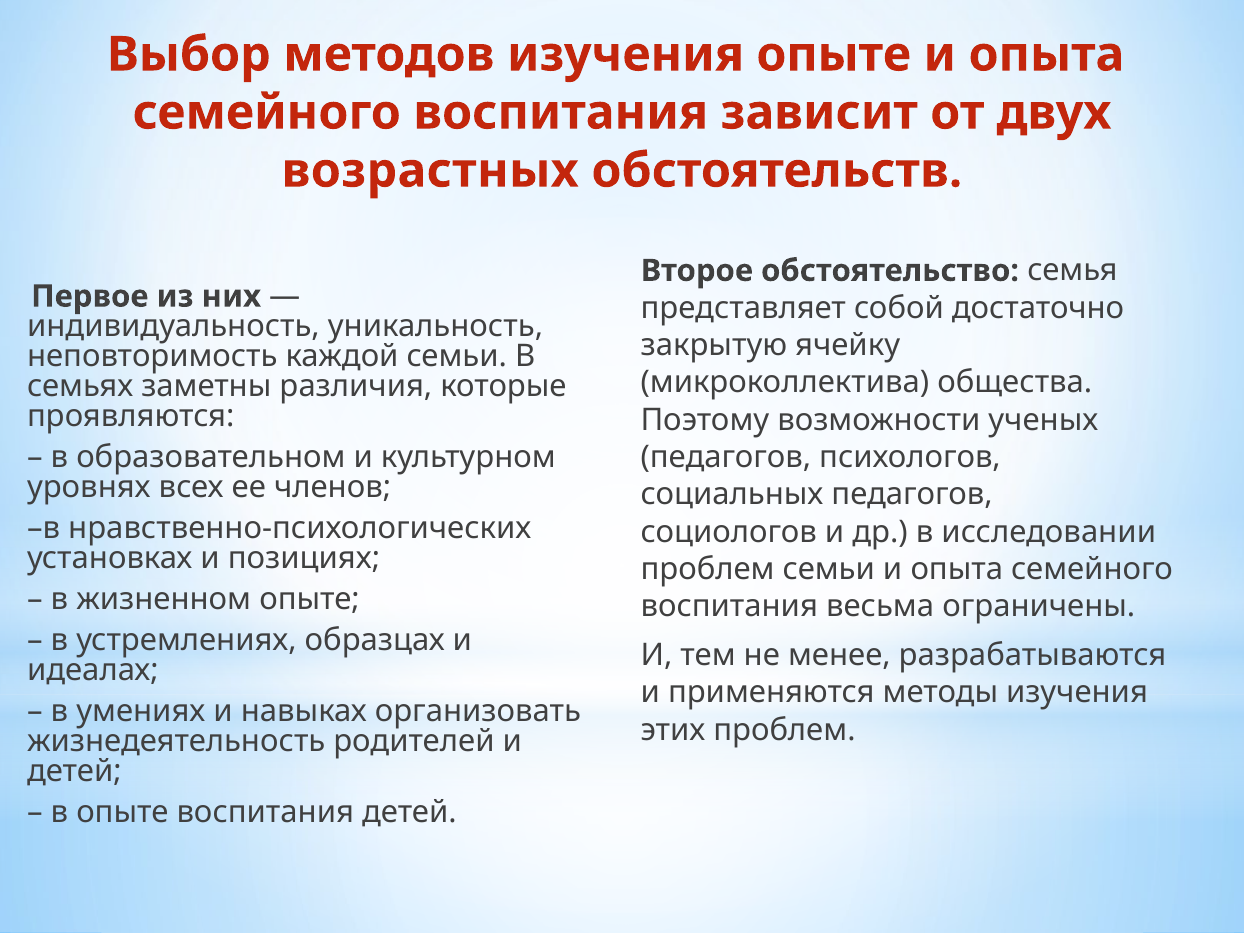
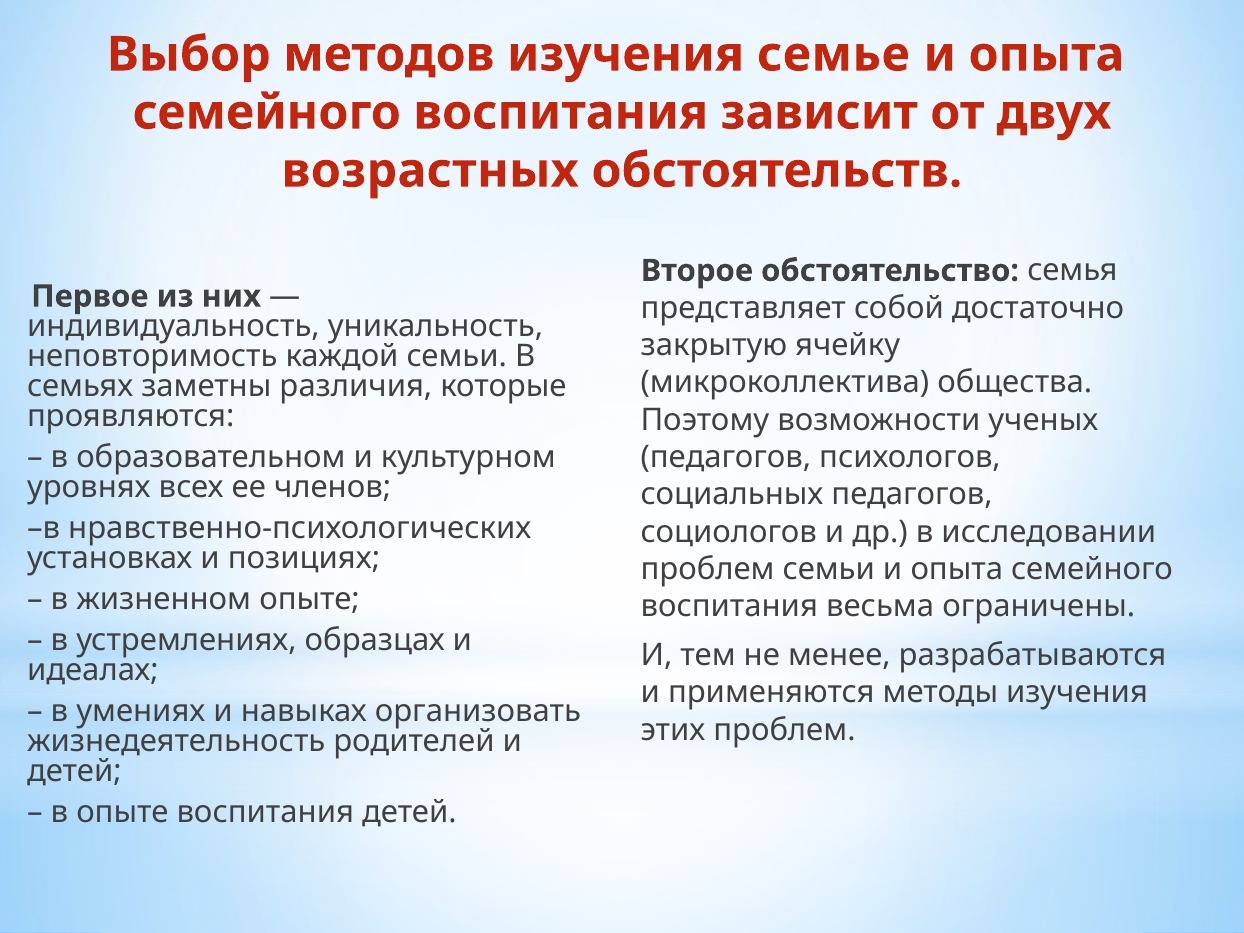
изучения опыте: опыте -> семье
